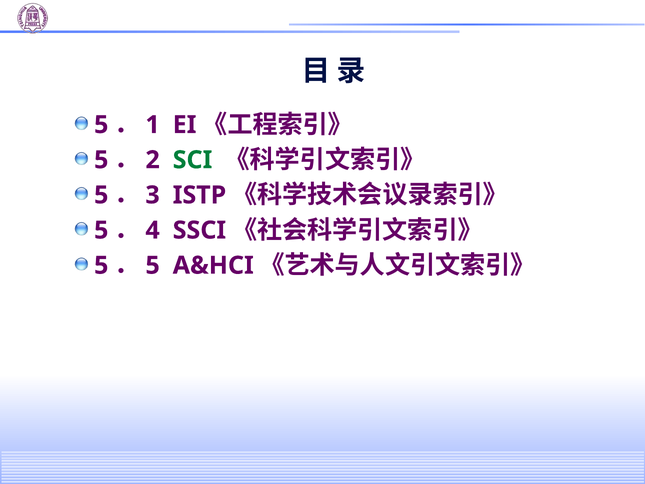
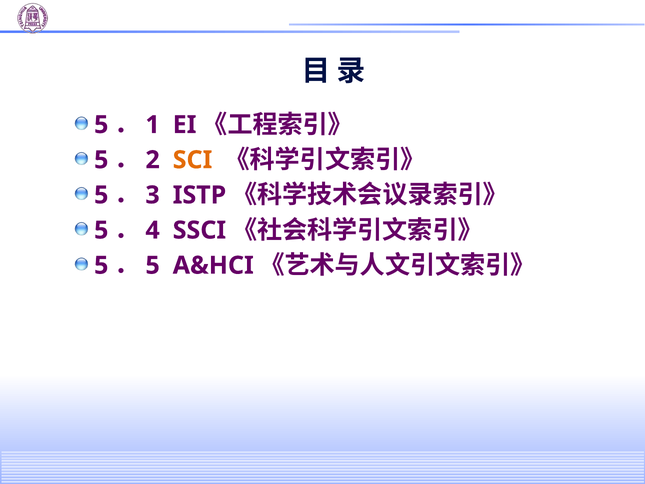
SCI colour: green -> orange
